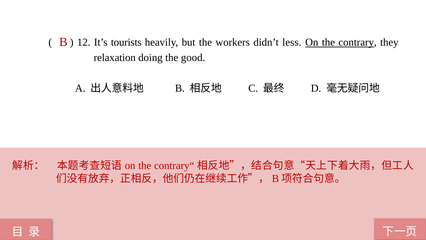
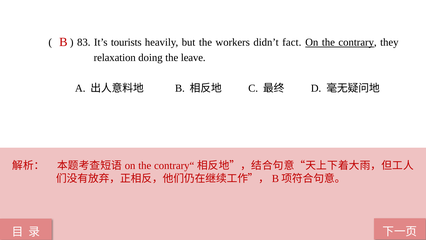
12: 12 -> 83
less: less -> fact
good: good -> leave
